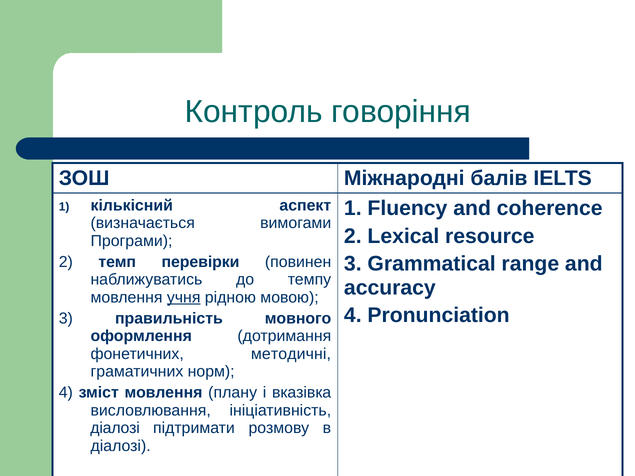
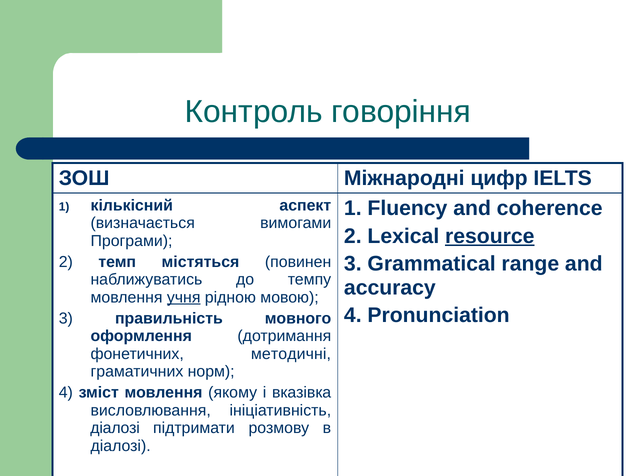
балів: балів -> цифр
resource underline: none -> present
перевірки: перевірки -> містяться
плану: плану -> якому
